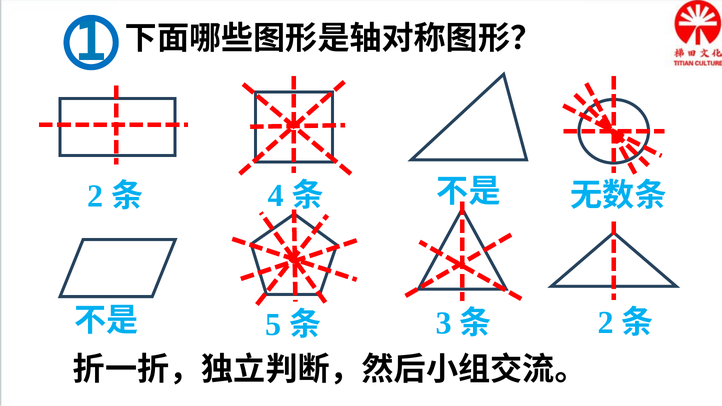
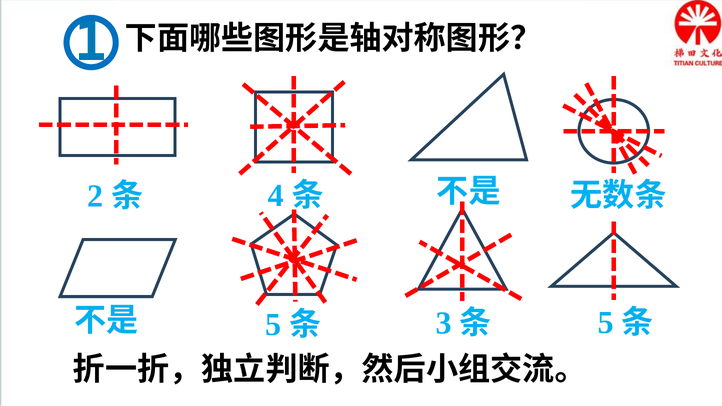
2 at (606, 323): 2 -> 5
